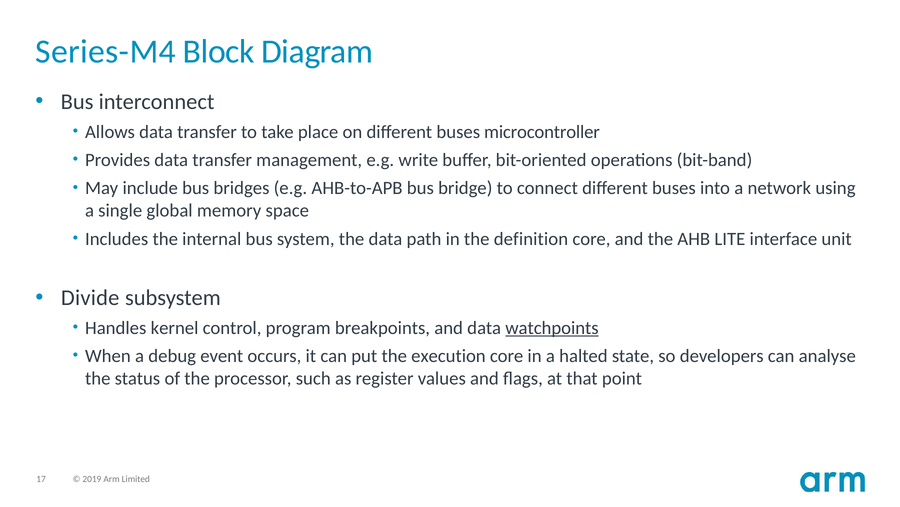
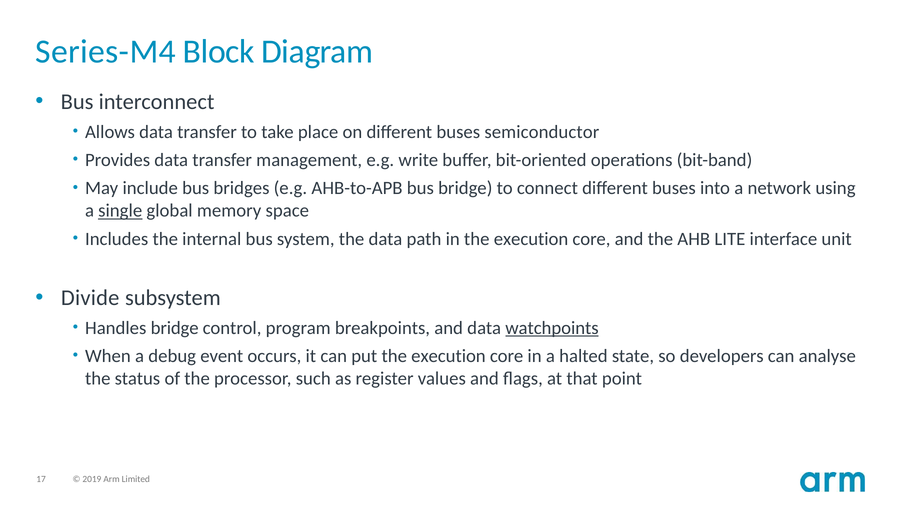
microcontroller: microcontroller -> semiconductor
single underline: none -> present
in the definition: definition -> execution
Handles kernel: kernel -> bridge
